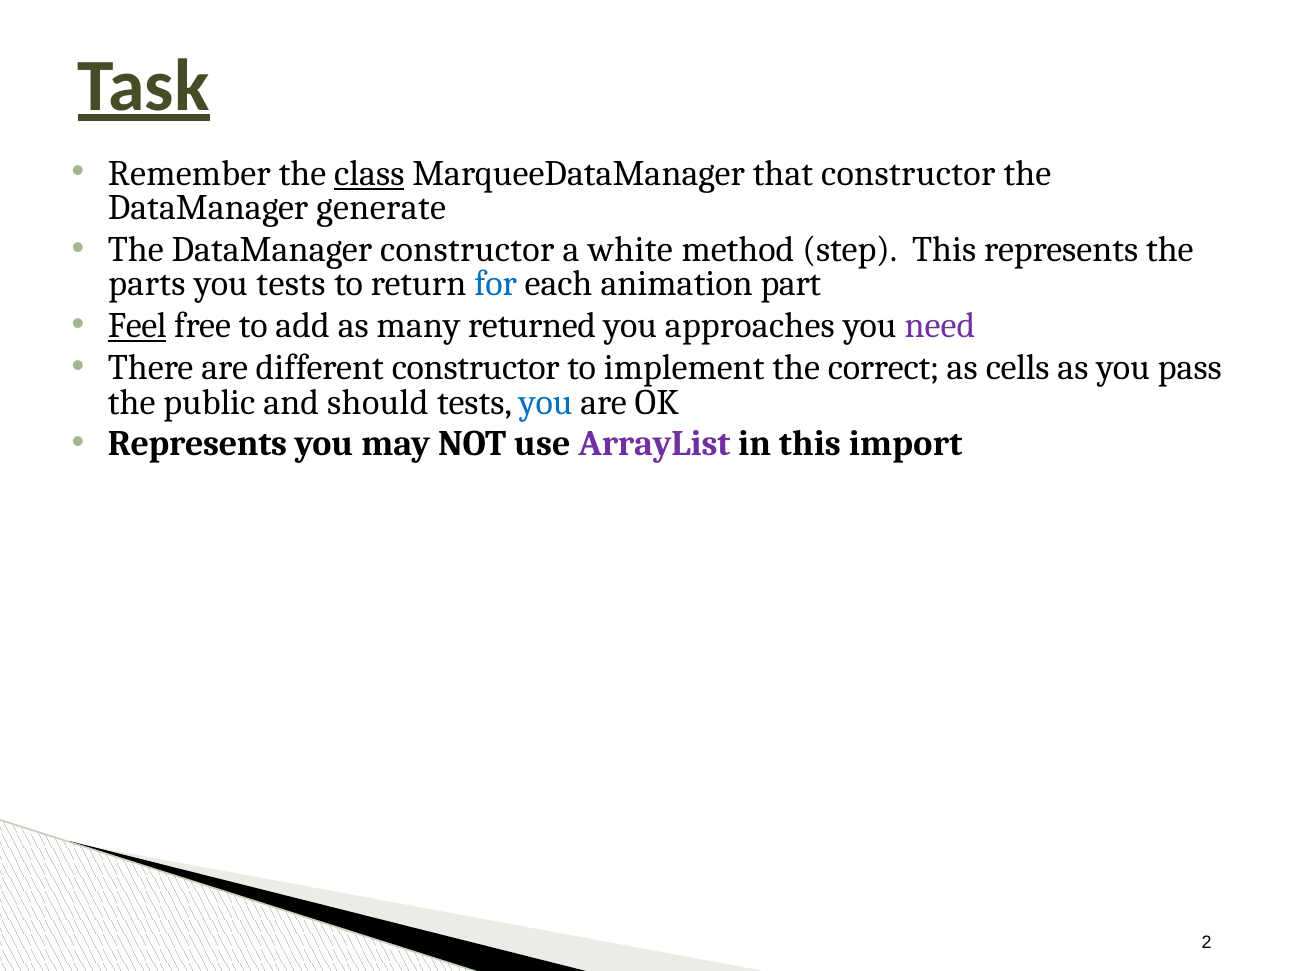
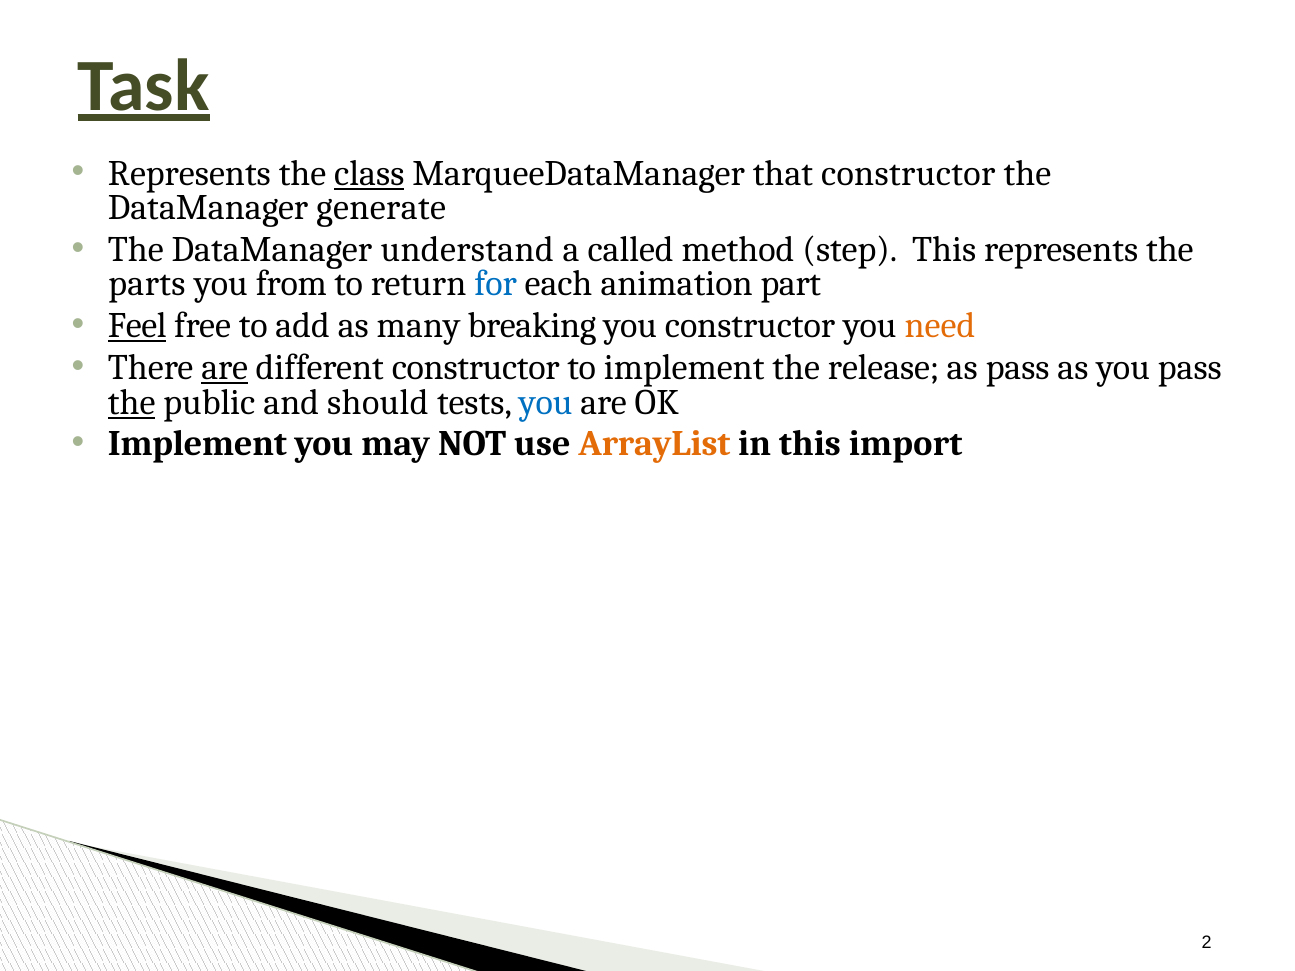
Remember at (189, 173): Remember -> Represents
DataManager constructor: constructor -> understand
white: white -> called
you tests: tests -> from
returned: returned -> breaking
you approaches: approaches -> constructor
need colour: purple -> orange
are at (225, 368) underline: none -> present
correct: correct -> release
as cells: cells -> pass
the at (132, 402) underline: none -> present
Represents at (198, 444): Represents -> Implement
ArrayList colour: purple -> orange
